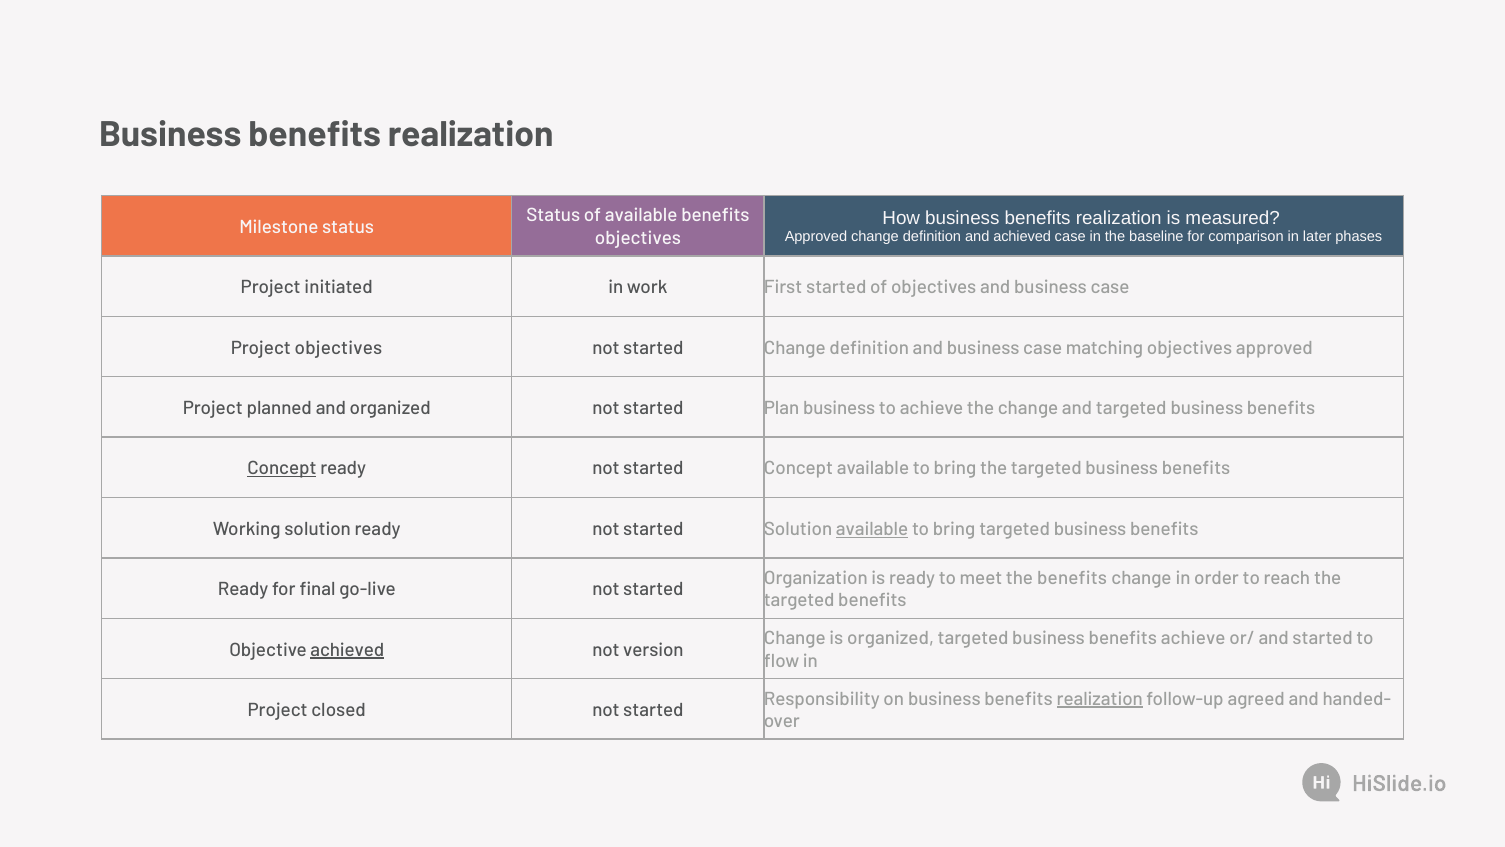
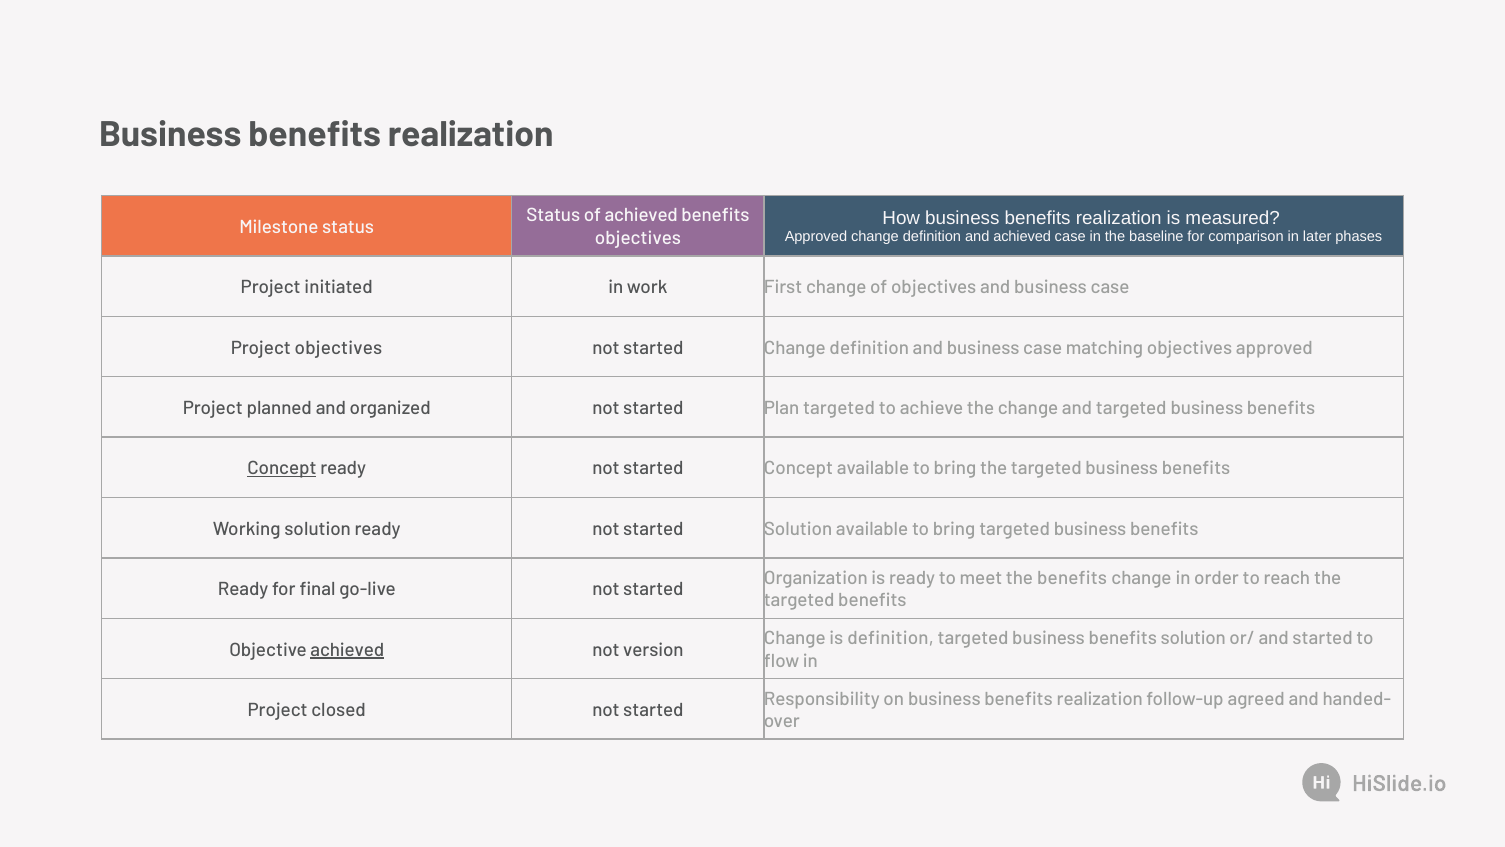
of available: available -> achieved
First started: started -> change
Plan business: business -> targeted
available at (872, 529) underline: present -> none
is organized: organized -> definition
benefits achieve: achieve -> solution
realization at (1100, 699) underline: present -> none
